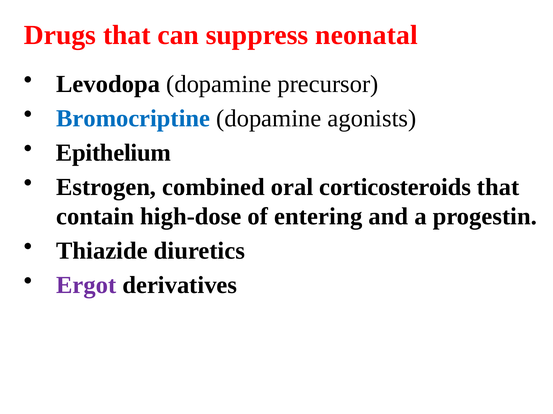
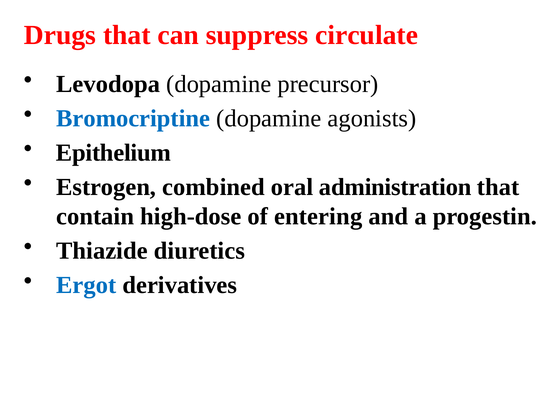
neonatal: neonatal -> circulate
corticosteroids: corticosteroids -> administration
Ergot colour: purple -> blue
